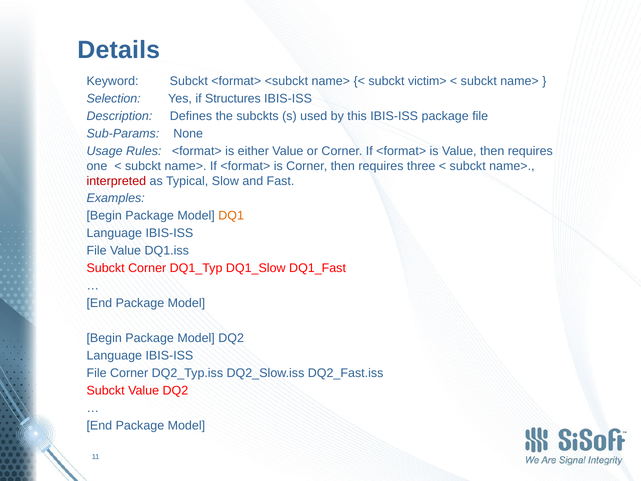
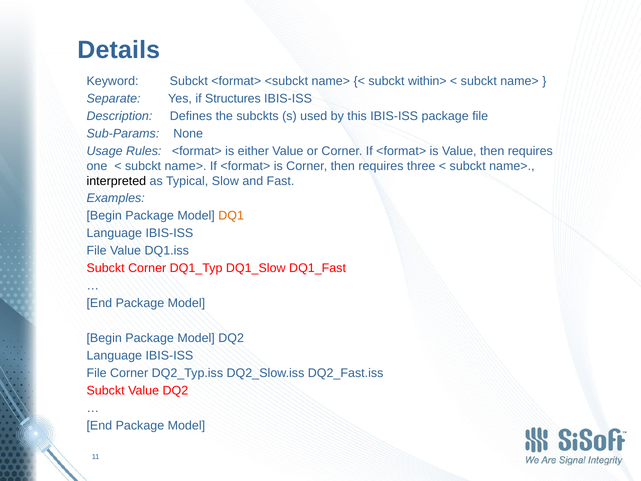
victim>: victim> -> within>
Selection: Selection -> Separate
interpreted colour: red -> black
